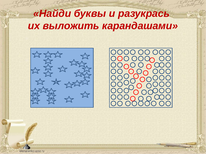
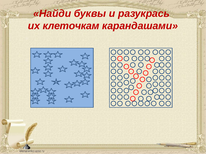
выложить: выложить -> клеточкам
